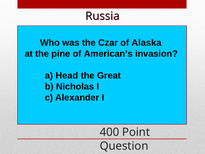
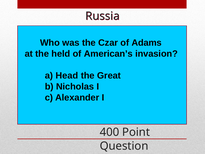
Alaska: Alaska -> Adams
pine: pine -> held
